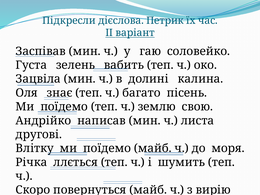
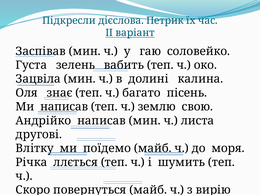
поїдемо at (64, 107): поїдемо -> написав
